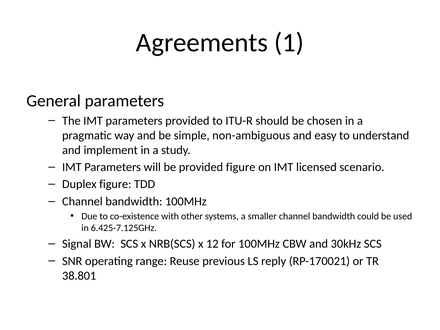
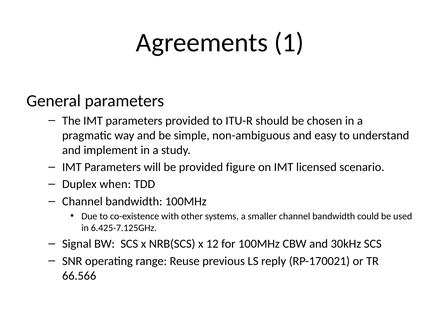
Duplex figure: figure -> when
38.801: 38.801 -> 66.566
